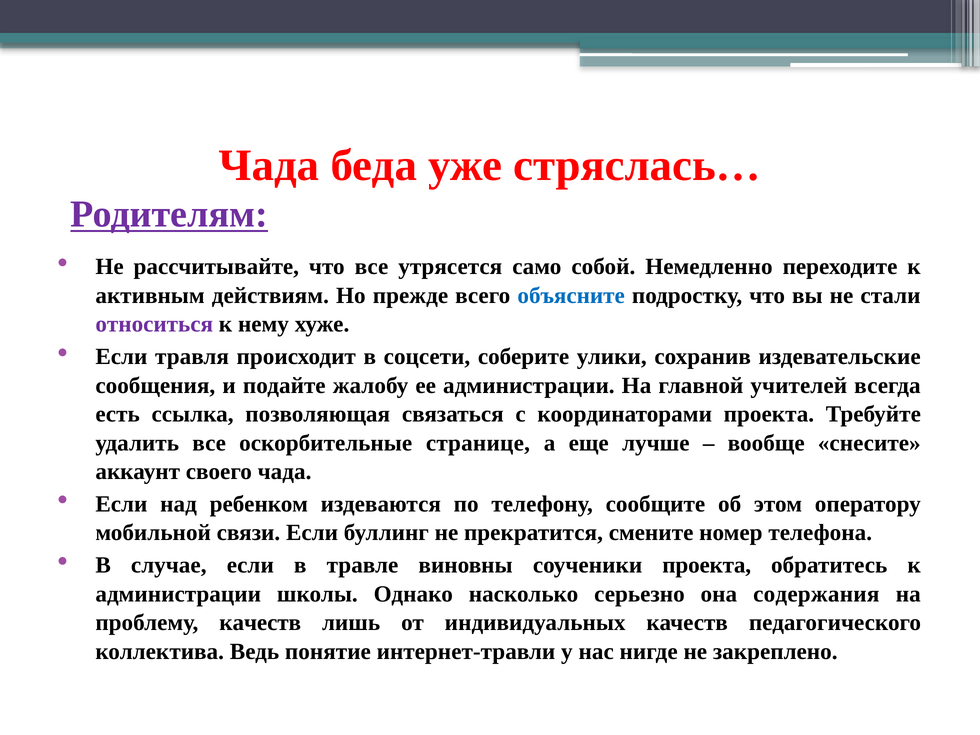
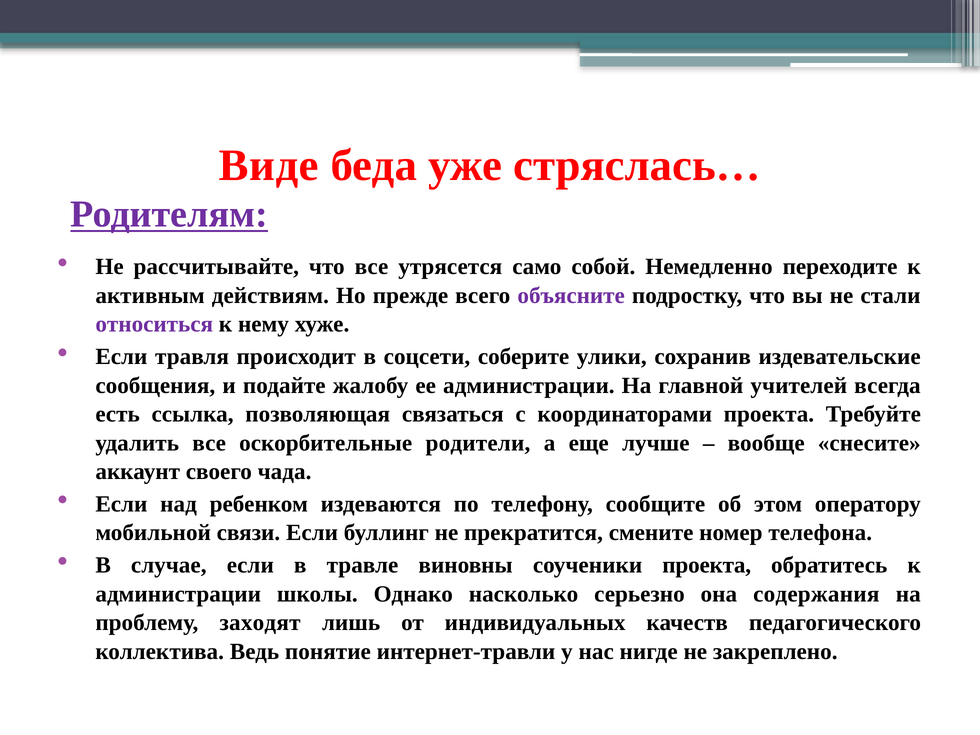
Чада at (269, 165): Чада -> Виде
объясните colour: blue -> purple
странице: странице -> родители
проблему качеств: качеств -> заходят
